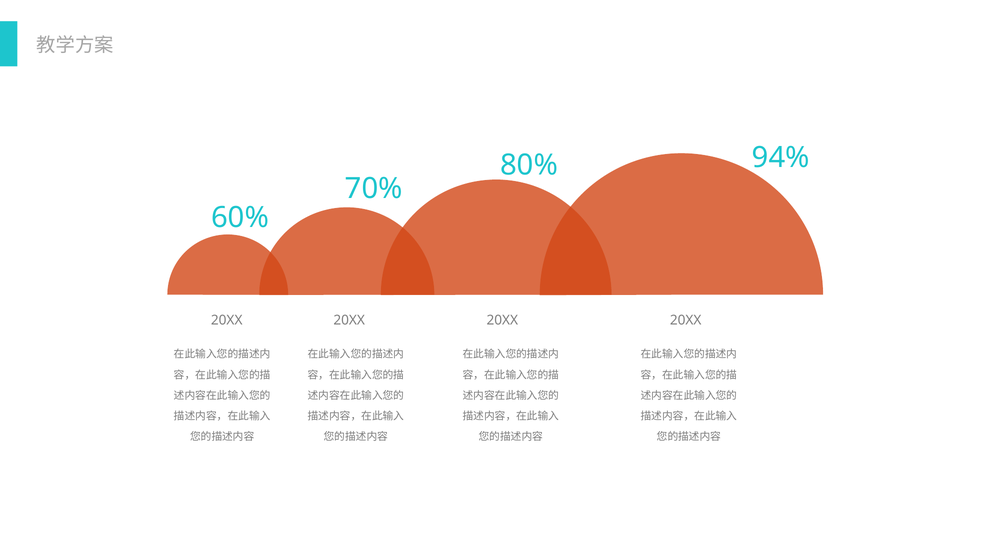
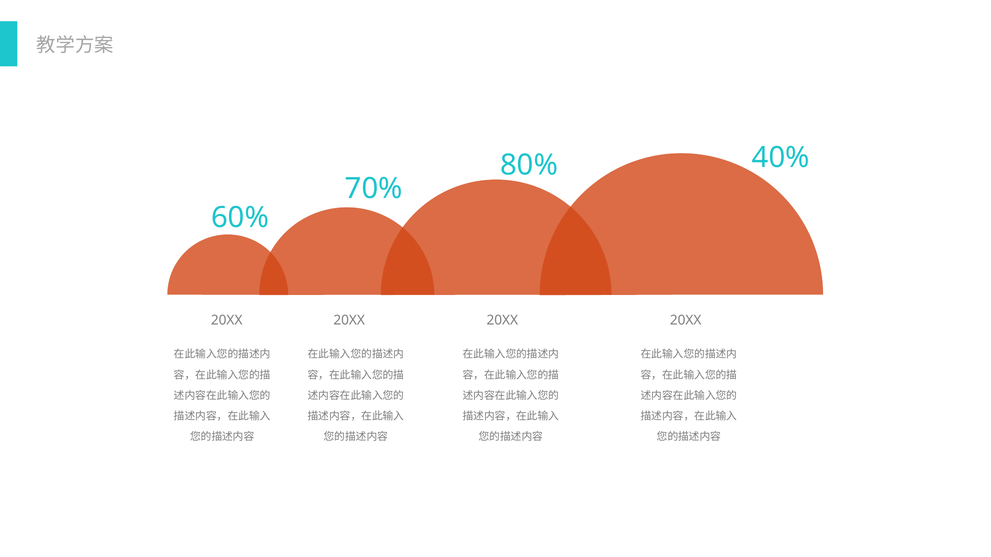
94%: 94% -> 40%
